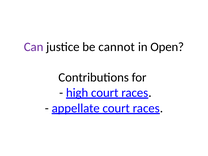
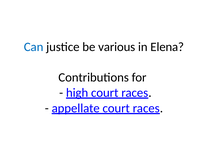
Can colour: purple -> blue
cannot: cannot -> various
Open: Open -> Elena
